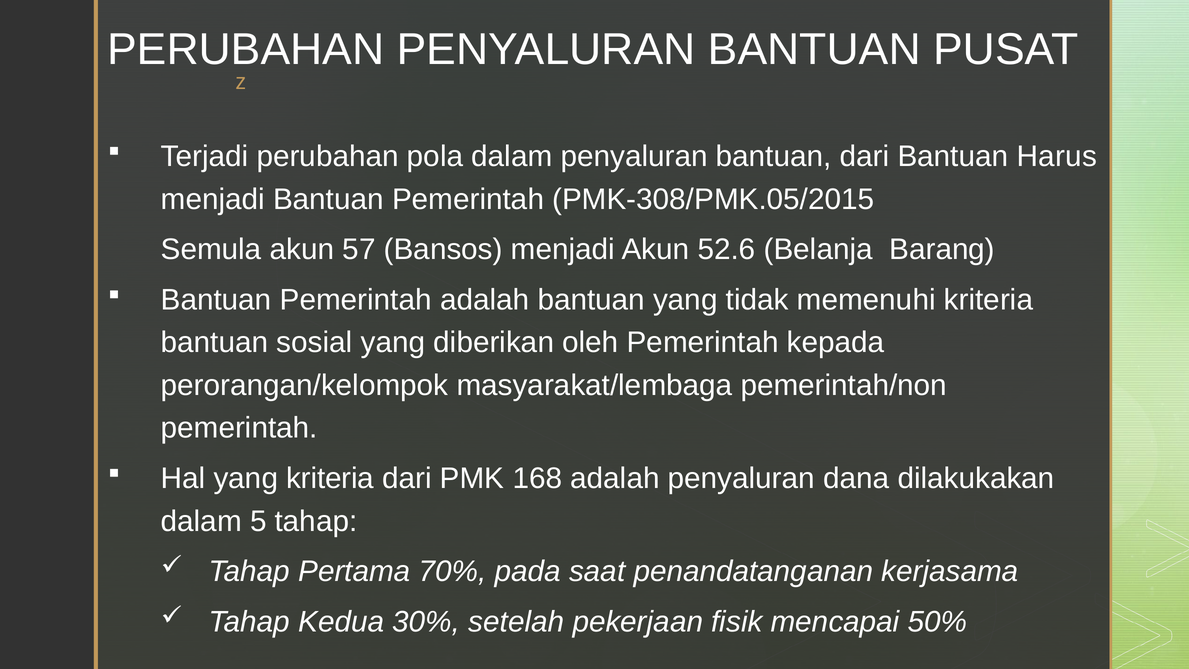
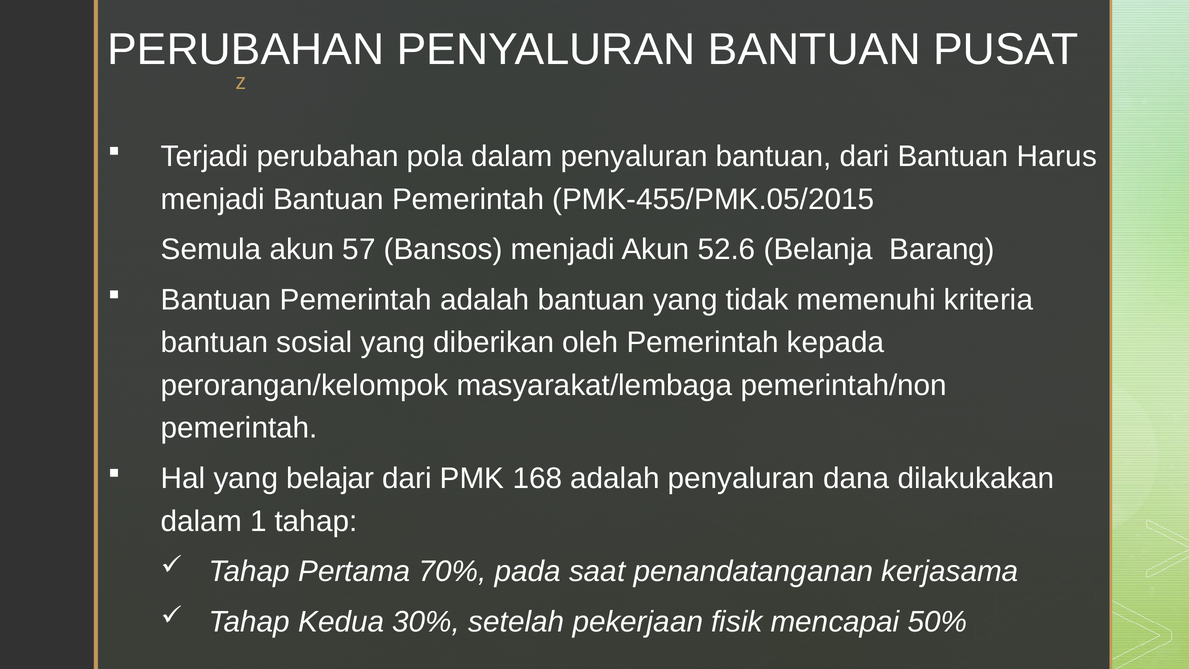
PMK-308/PMK.05/2015: PMK-308/PMK.05/2015 -> PMK-455/PMK.05/2015
yang kriteria: kriteria -> belajar
5: 5 -> 1
